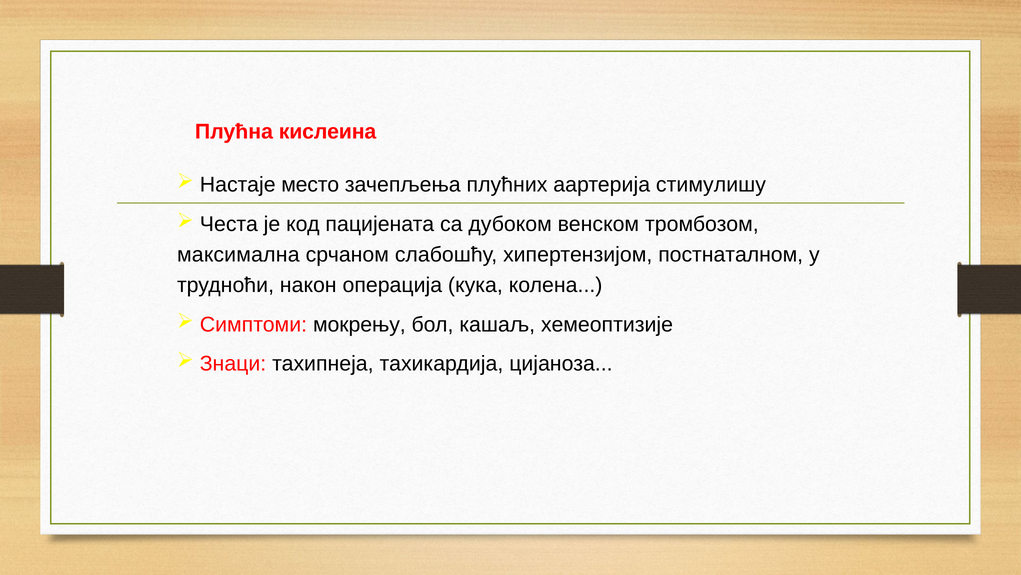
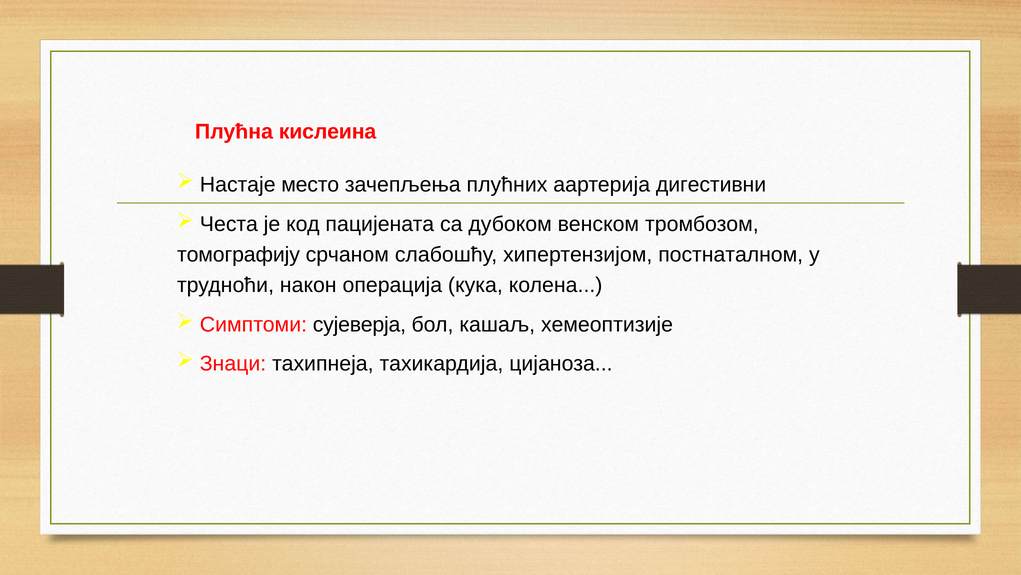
стимулишу: стимулишу -> дигестивни
максимална: максимална -> томографију
мокрењу: мокрењу -> сујеверја
